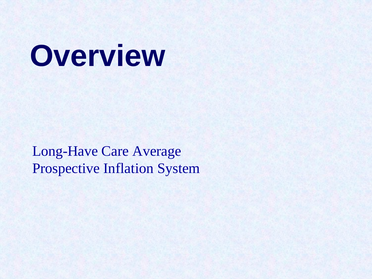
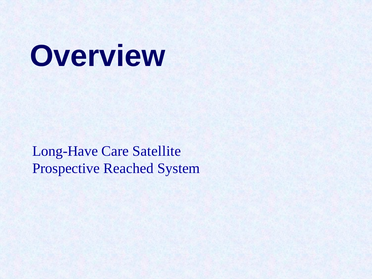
Average: Average -> Satellite
Inflation: Inflation -> Reached
